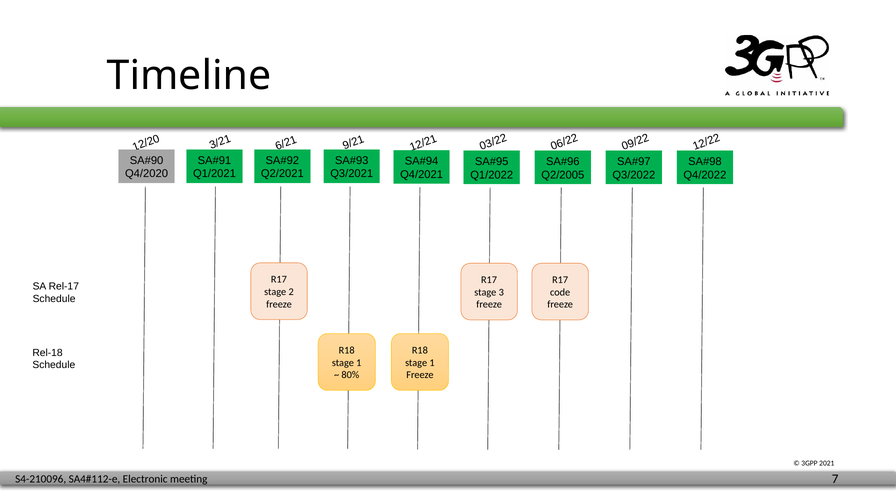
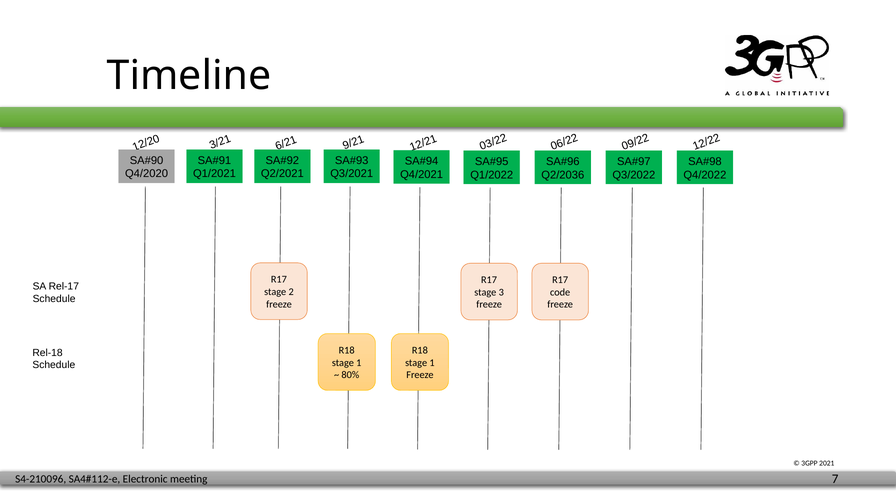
Q2/2005: Q2/2005 -> Q2/2036
